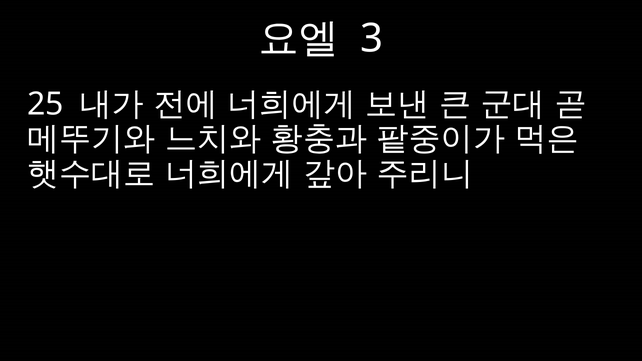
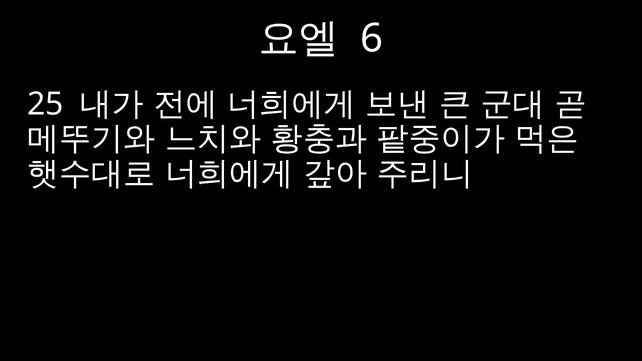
3: 3 -> 6
